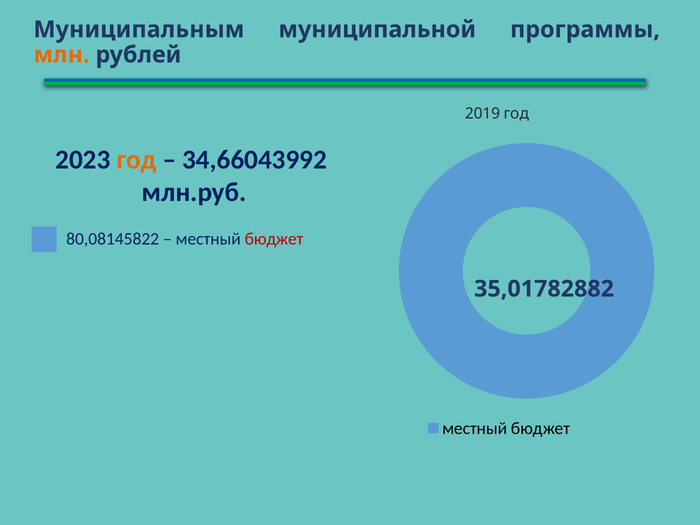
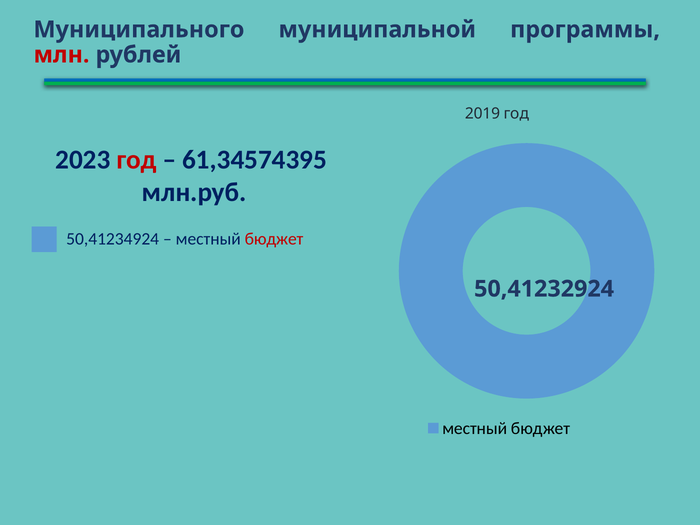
Муниципальным: Муниципальным -> Муниципального
млн colour: orange -> red
год at (137, 160) colour: orange -> red
34,66043992: 34,66043992 -> 61,34574395
80,08145822: 80,08145822 -> 50,41234924
35,01782882: 35,01782882 -> 50,41232924
